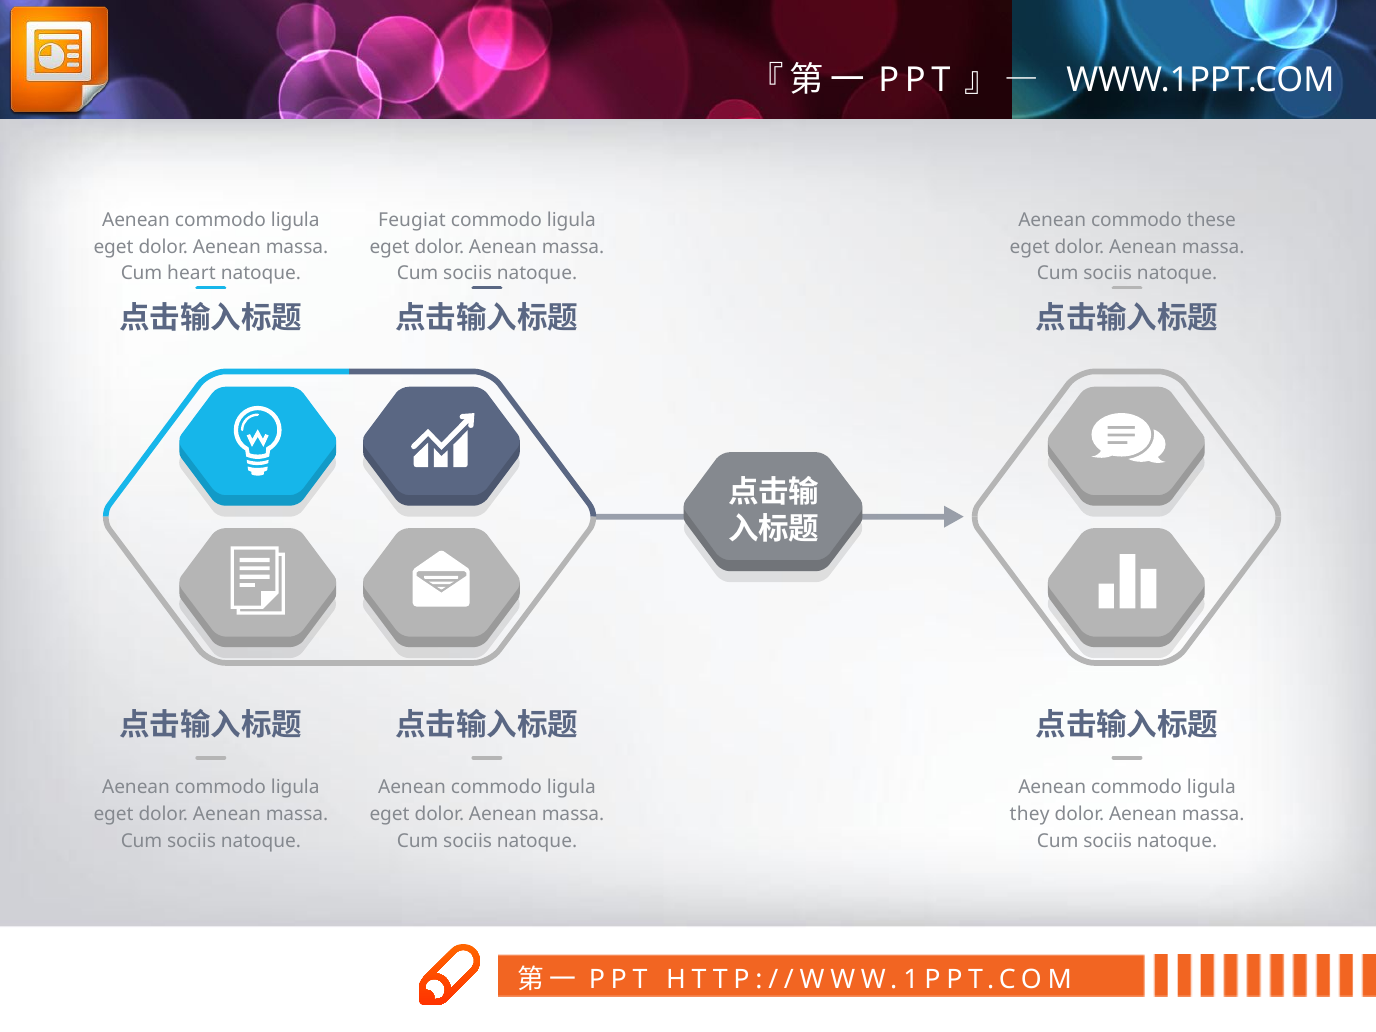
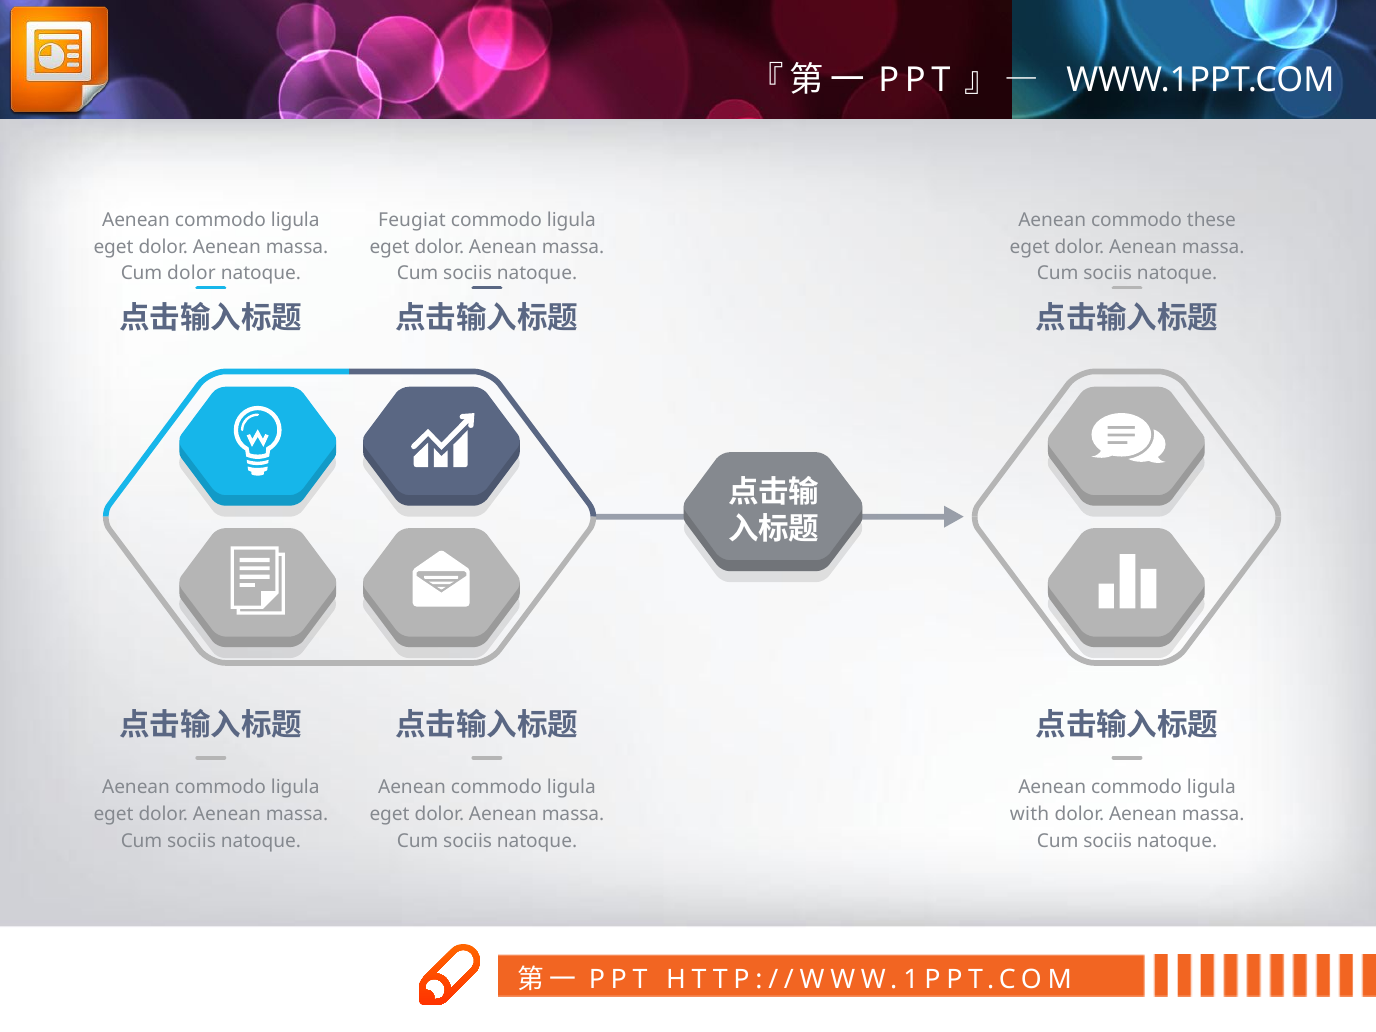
Cum heart: heart -> dolor
they: they -> with
